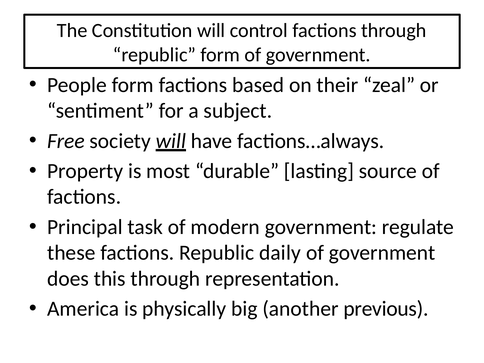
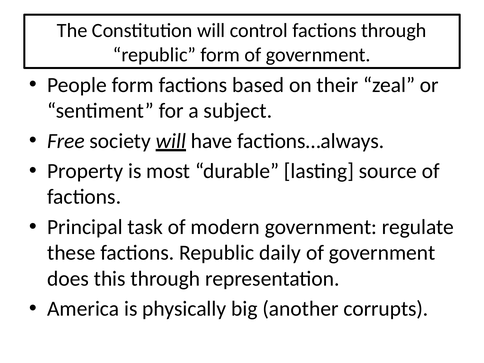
previous: previous -> corrupts
